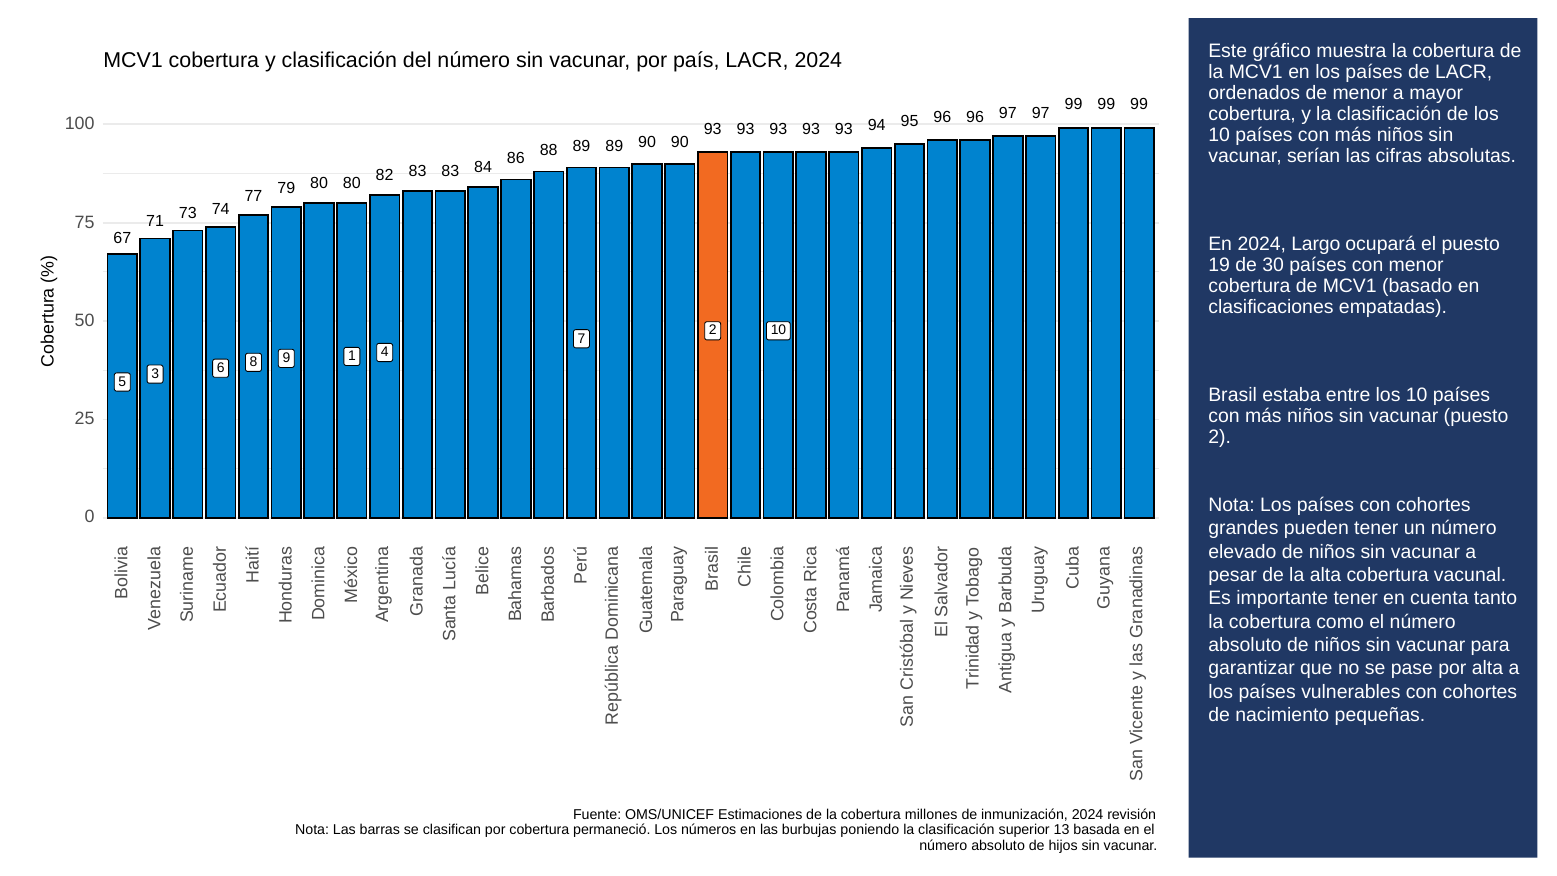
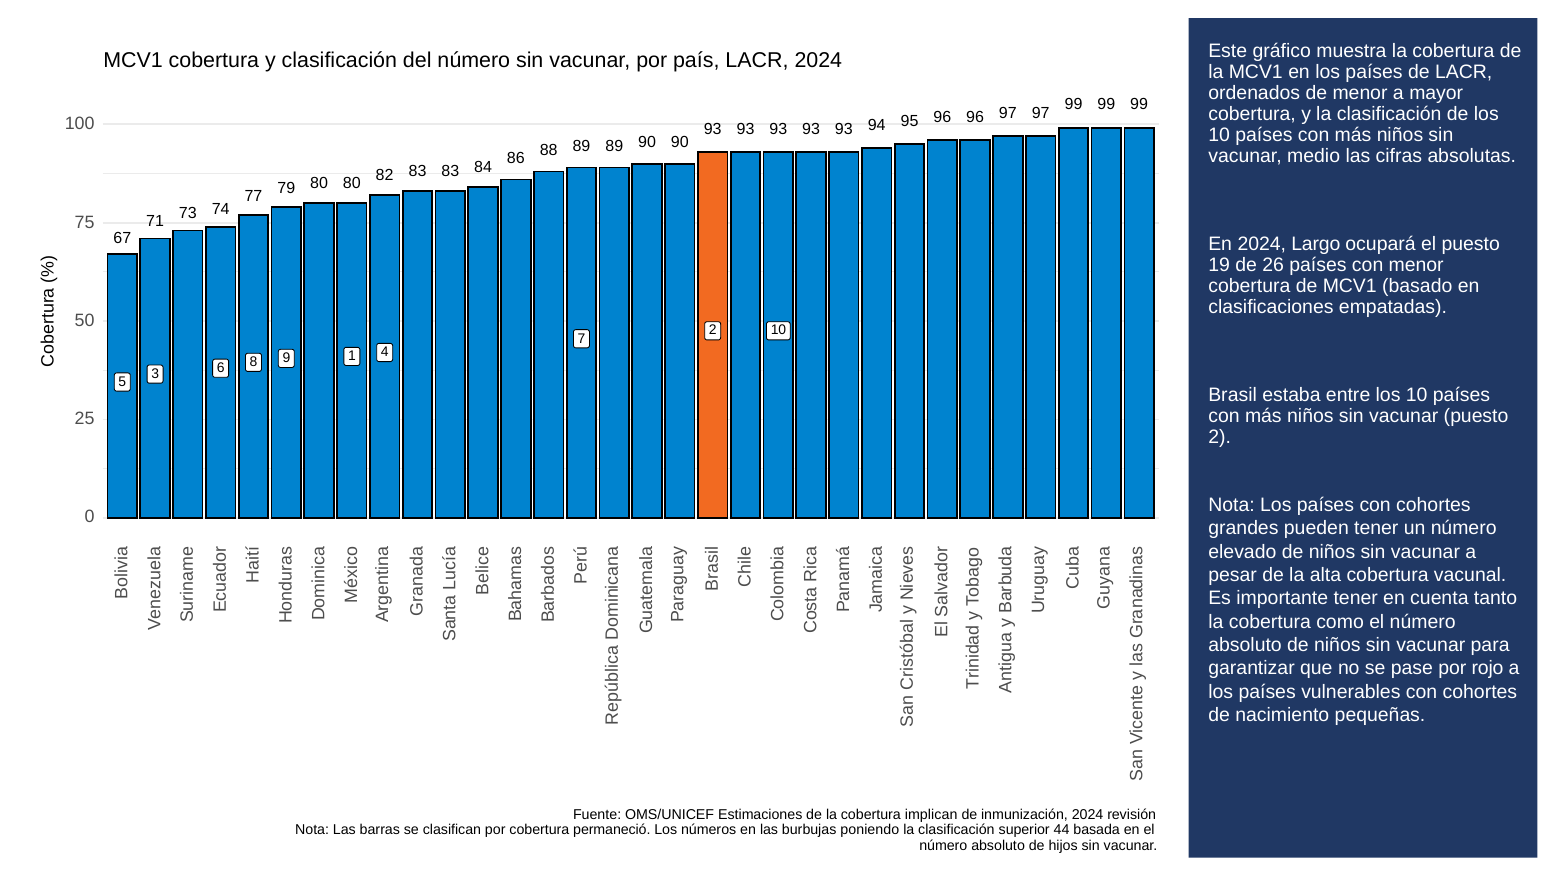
serían: serían -> medio
30: 30 -> 26
por alta: alta -> rojo
millones: millones -> implican
13: 13 -> 44
